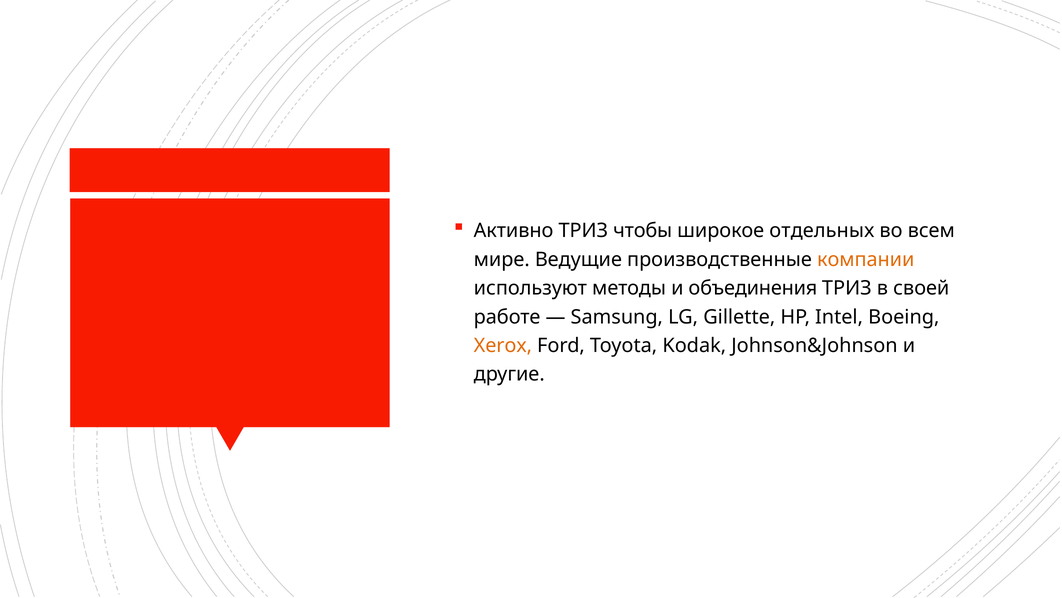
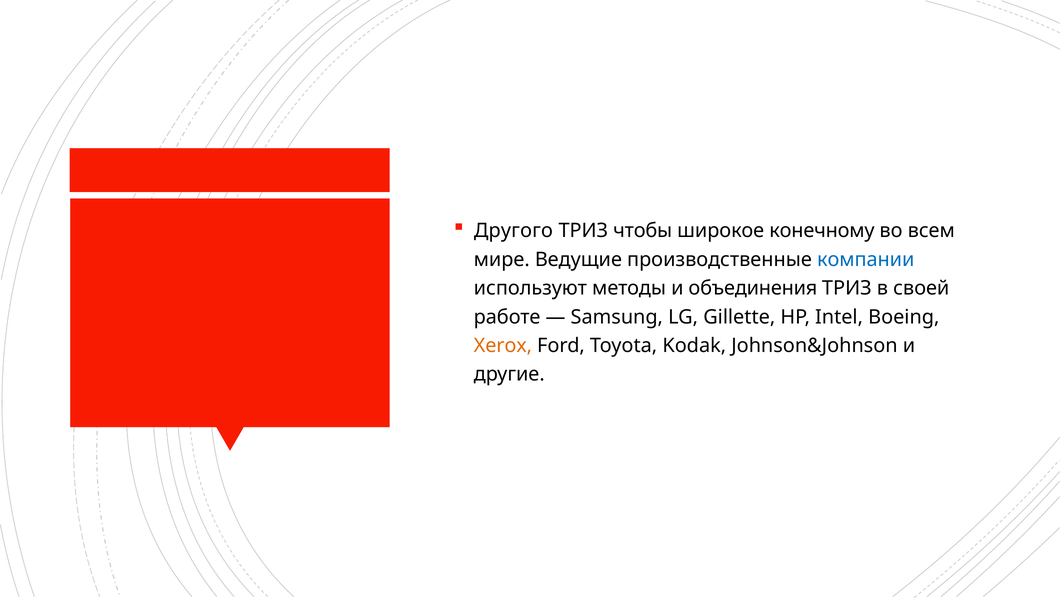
Активно: Активно -> Другого
отдельных: отдельных -> конечному
компании colour: orange -> blue
